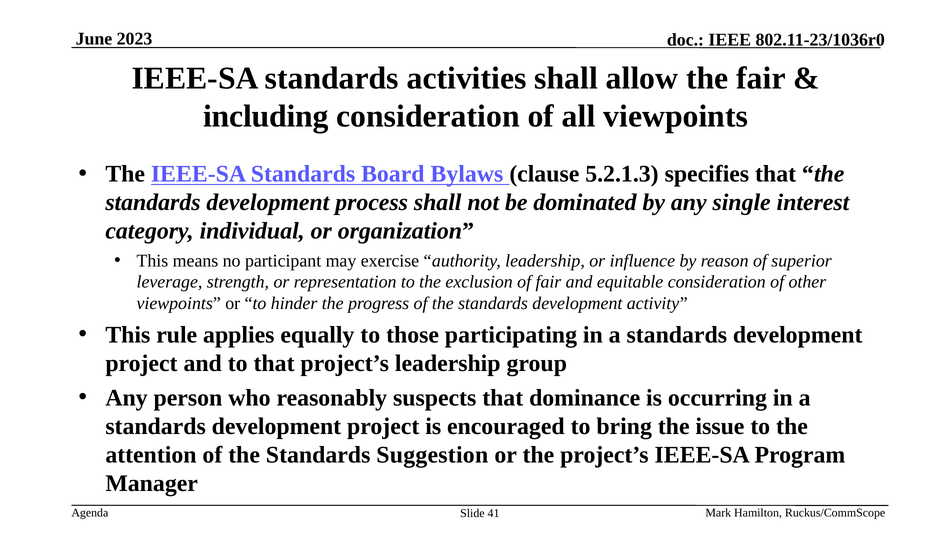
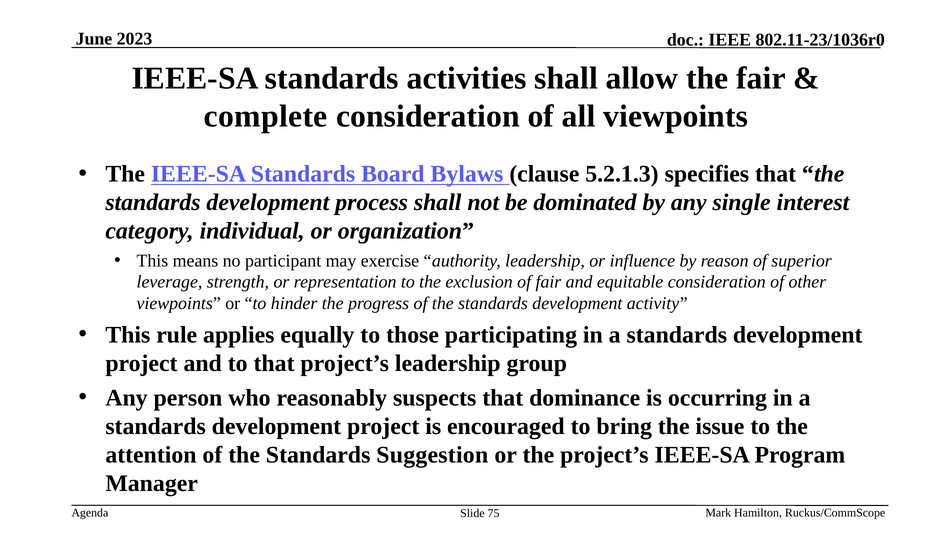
including: including -> complete
41: 41 -> 75
